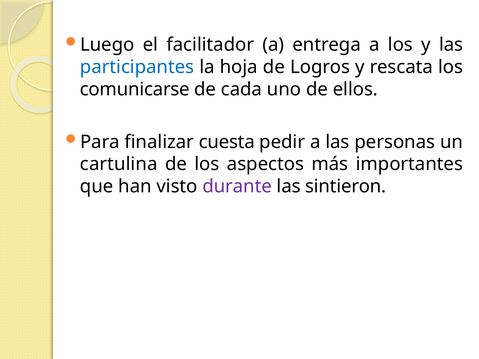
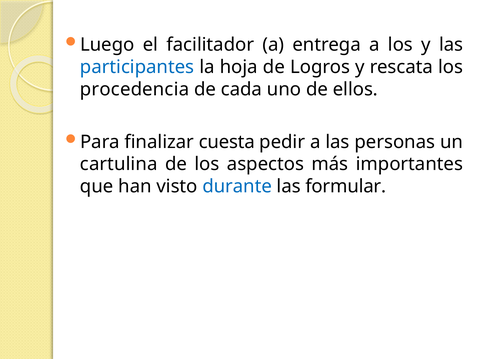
comunicarse: comunicarse -> procedencia
durante colour: purple -> blue
sintieron: sintieron -> formular
